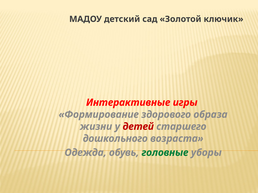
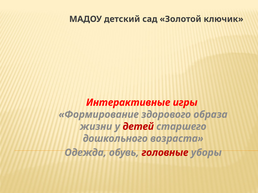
головные colour: green -> red
